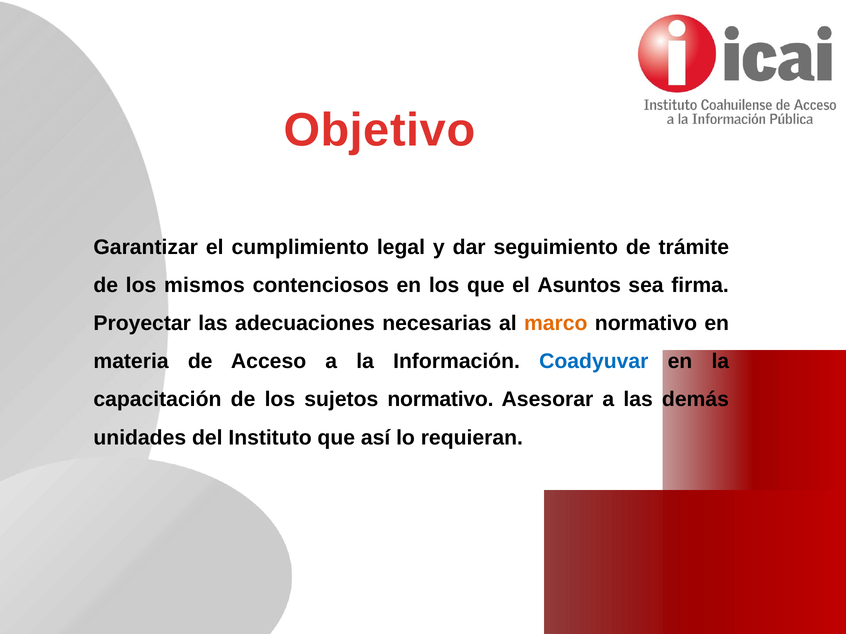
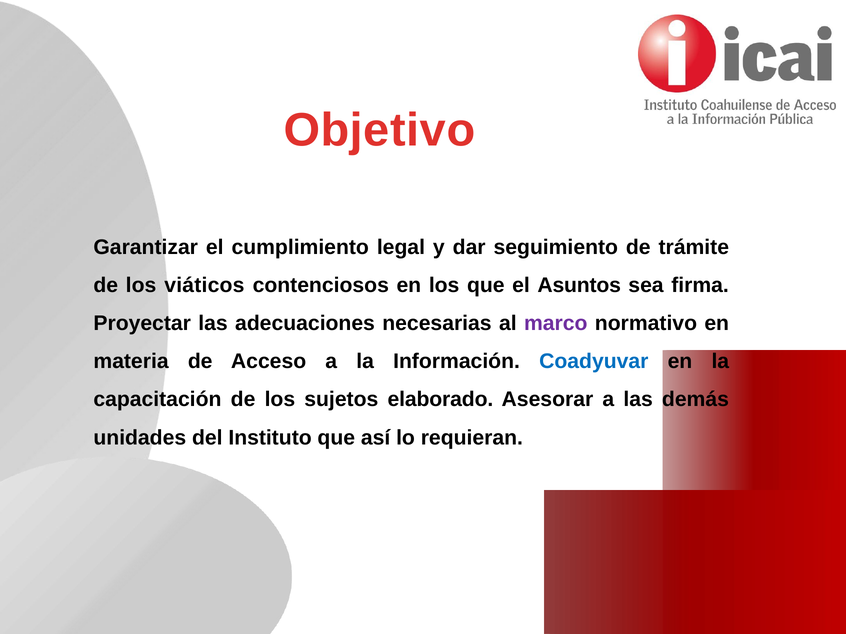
mismos: mismos -> viáticos
marco colour: orange -> purple
sujetos normativo: normativo -> elaborado
